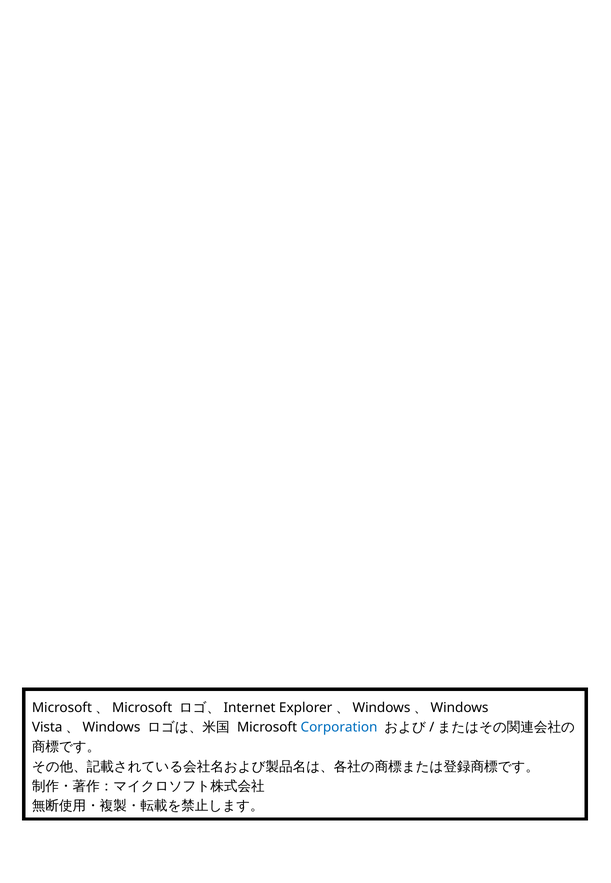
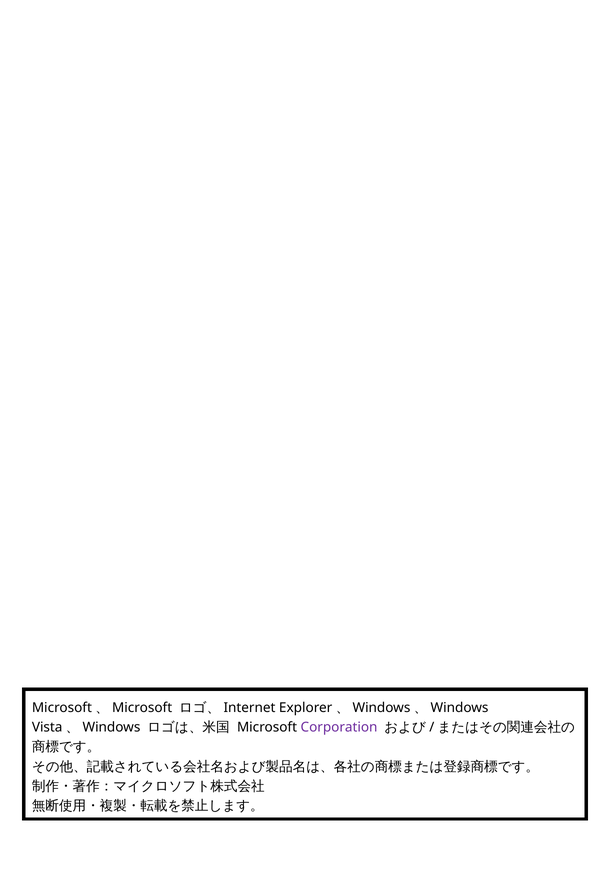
Corporation colour: blue -> purple
